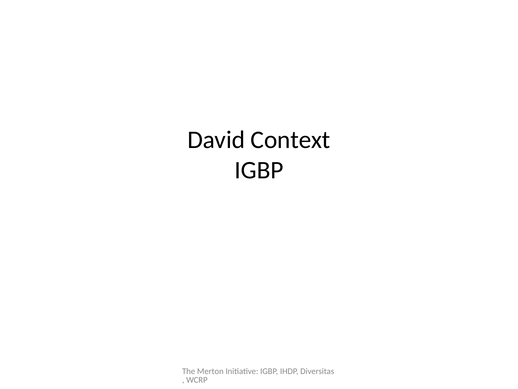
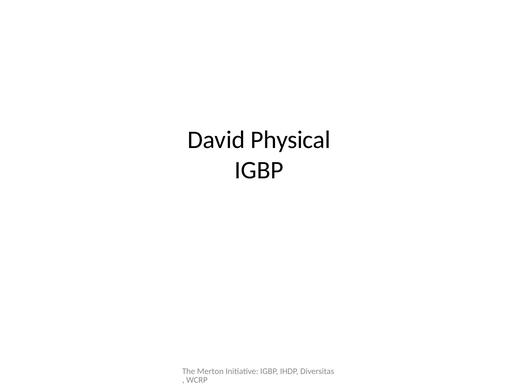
Context: Context -> Physical
